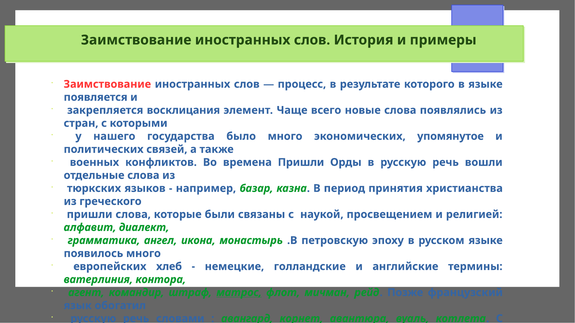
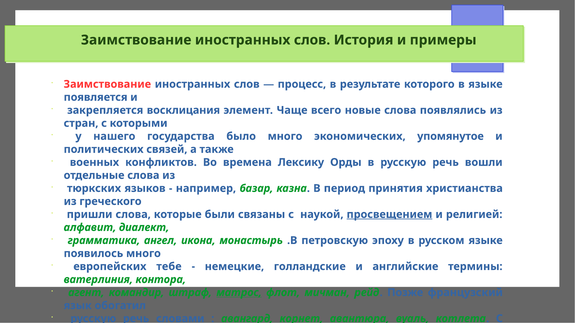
времена Пришли: Пришли -> Лексику
просвещением underline: none -> present
хлеб: хлеб -> тебе
